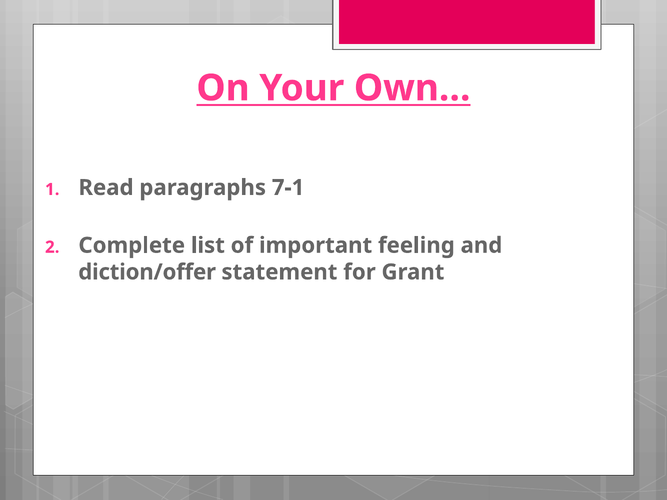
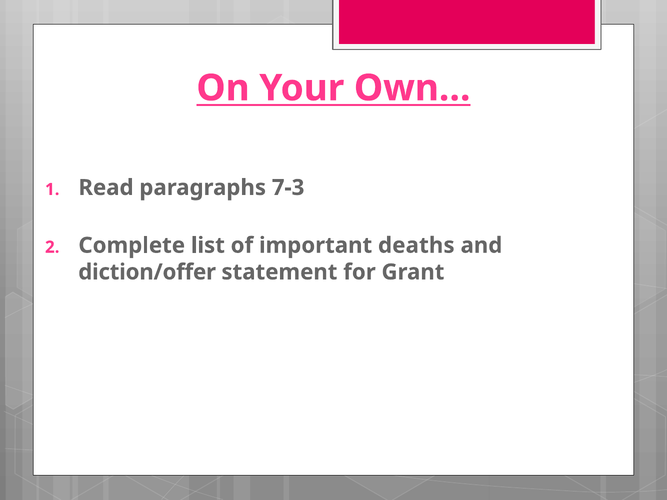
7-1: 7-1 -> 7-3
feeling: feeling -> deaths
